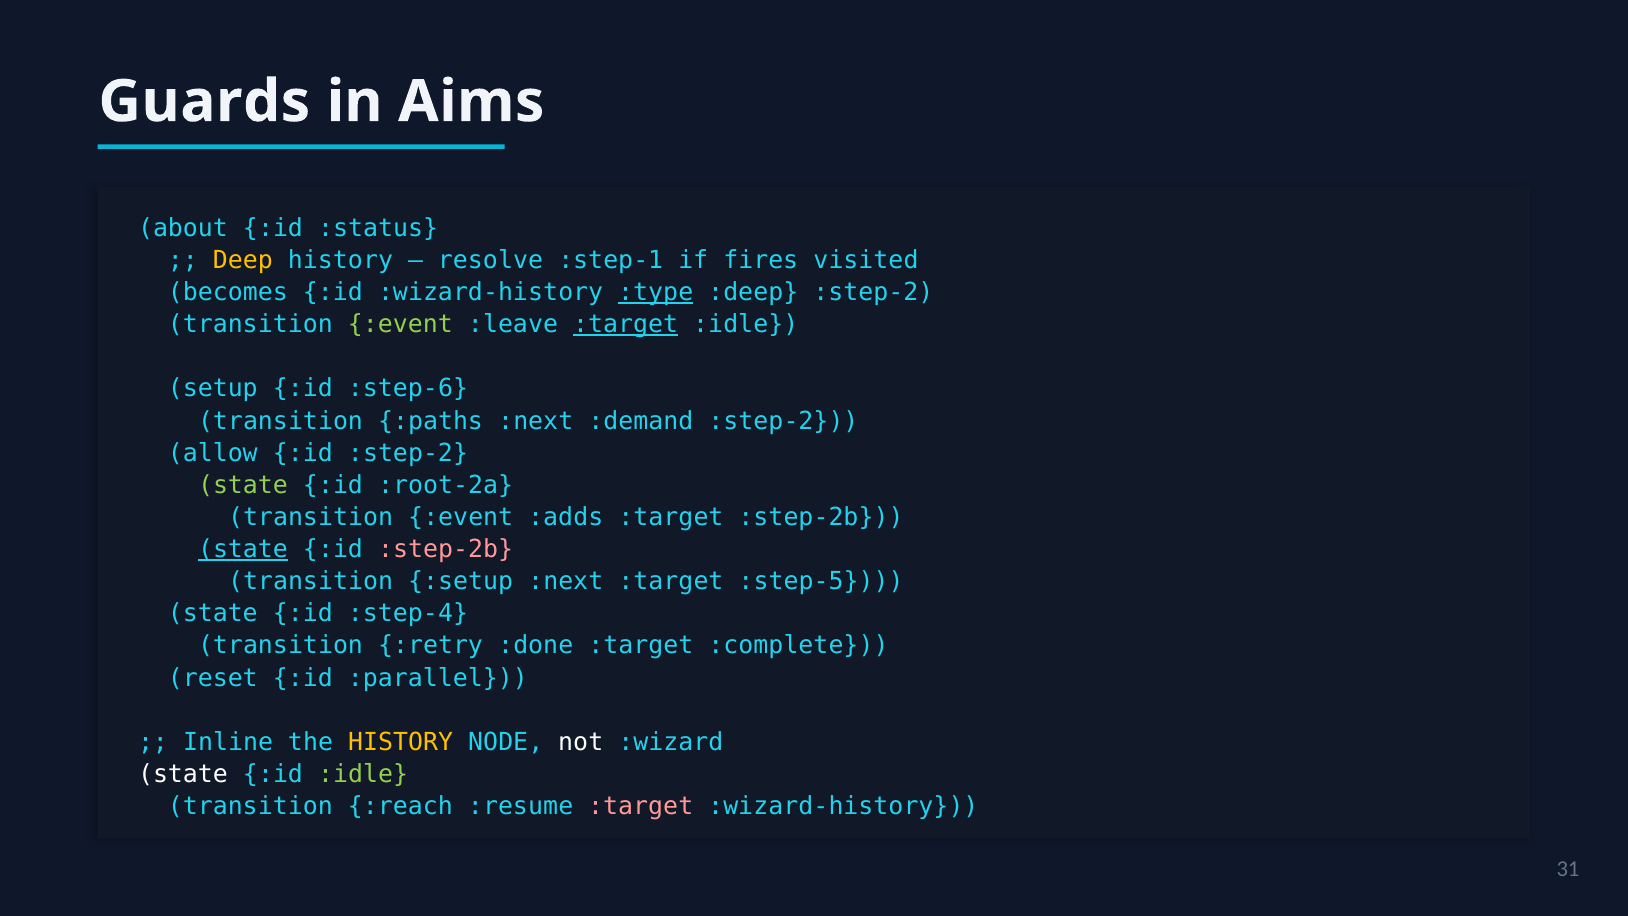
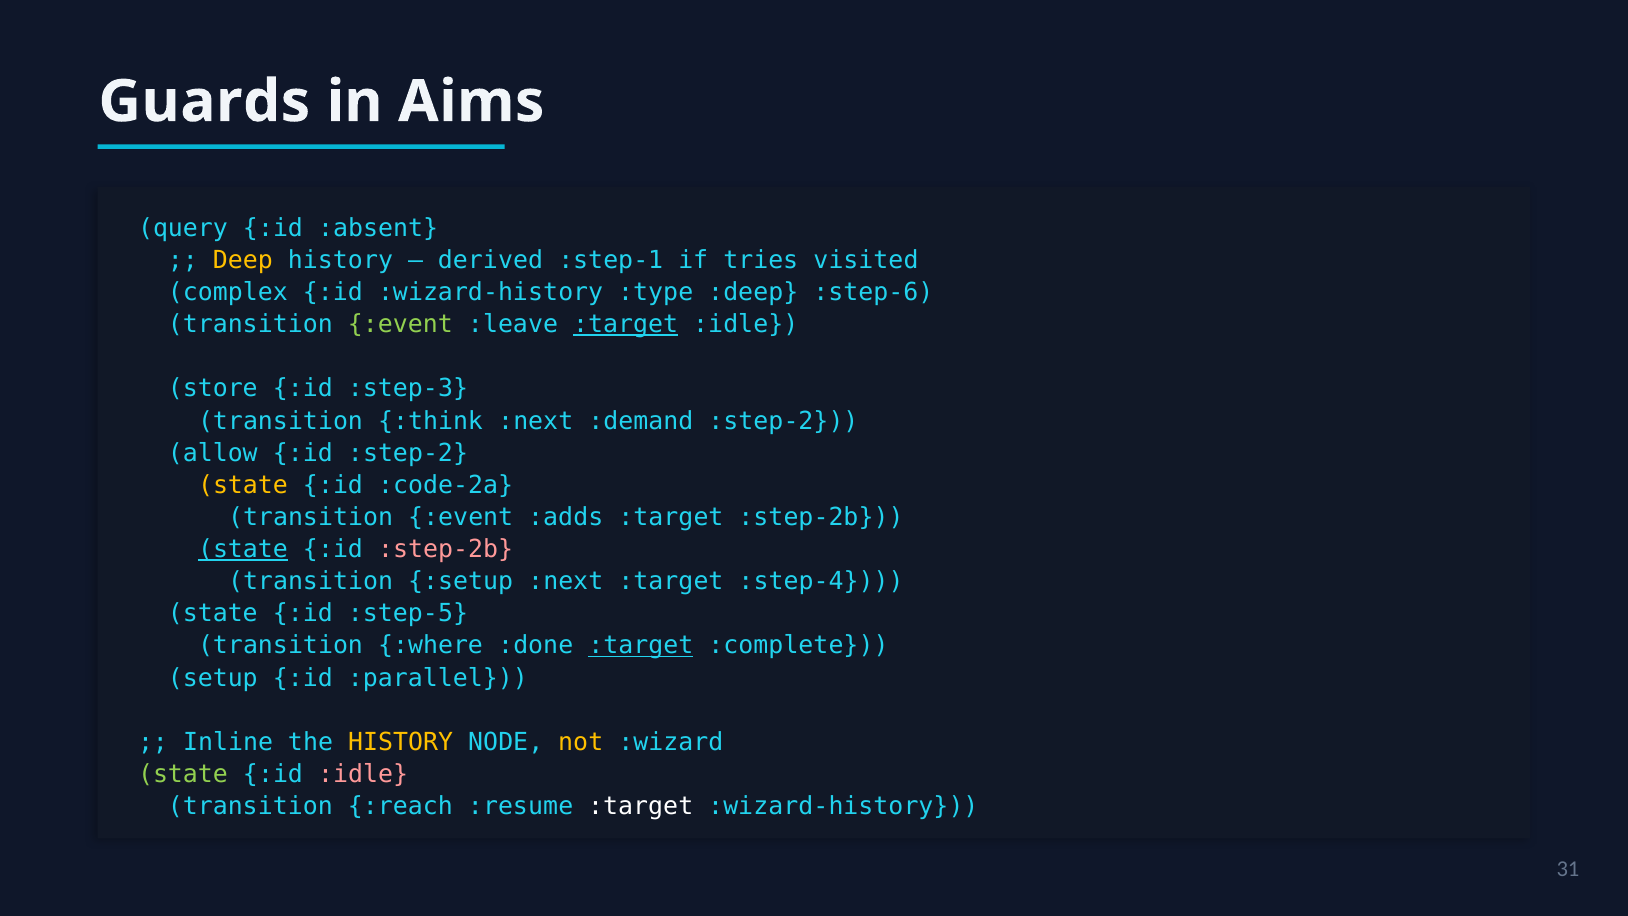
about: about -> query
:status: :status -> :absent
resolve: resolve -> derived
fires: fires -> tries
becomes: becomes -> complex
:type underline: present -> none
:deep :step-2: :step-2 -> :step-6
setup: setup -> store
:step-6: :step-6 -> :step-3
:paths: :paths -> :think
state at (243, 485) colour: light green -> yellow
:root-2a: :root-2a -> :code-2a
:step-5: :step-5 -> :step-4
:step-4: :step-4 -> :step-5
:retry: :retry -> :where
:target at (641, 646) underline: none -> present
reset: reset -> setup
not colour: white -> yellow
state at (183, 774) colour: white -> light green
:idle at (363, 774) colour: light green -> pink
:target at (641, 806) colour: pink -> white
